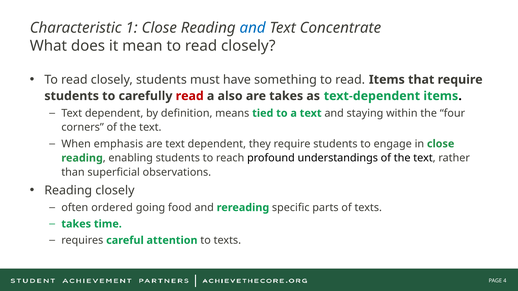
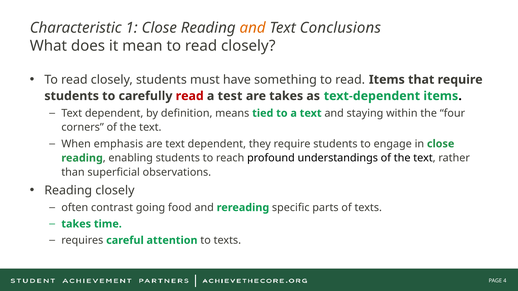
and at (253, 28) colour: blue -> orange
Concentrate: Concentrate -> Conclusions
also: also -> test
ordered: ordered -> contrast
